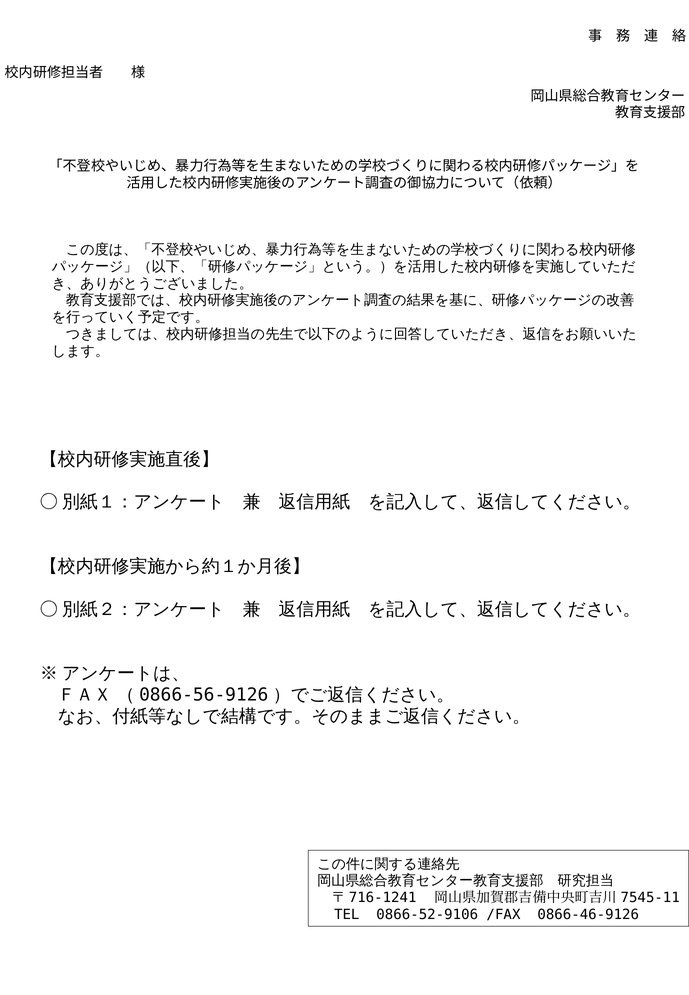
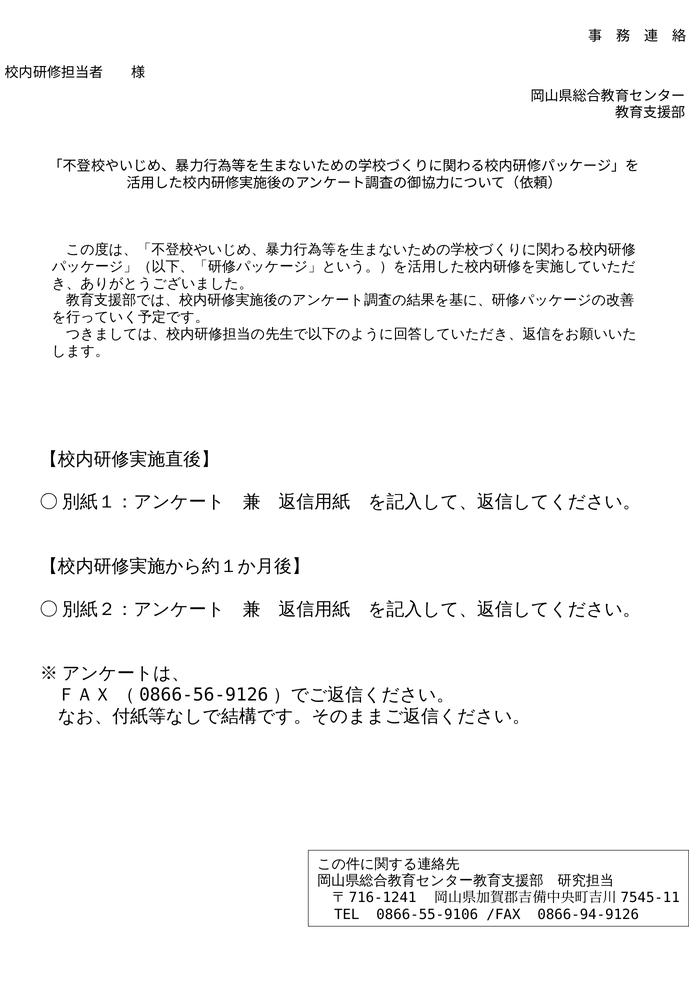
0866-52-9106: 0866-52-9106 -> 0866-55-9106
0866-46-9126: 0866-46-9126 -> 0866-94-9126
